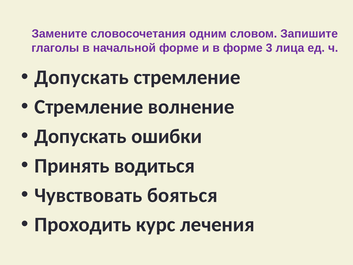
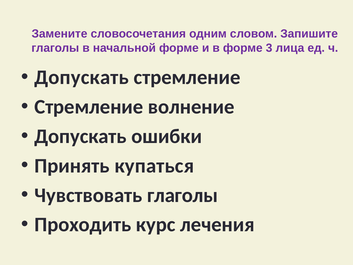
водиться: водиться -> купаться
Чувствовать бояться: бояться -> глаголы
